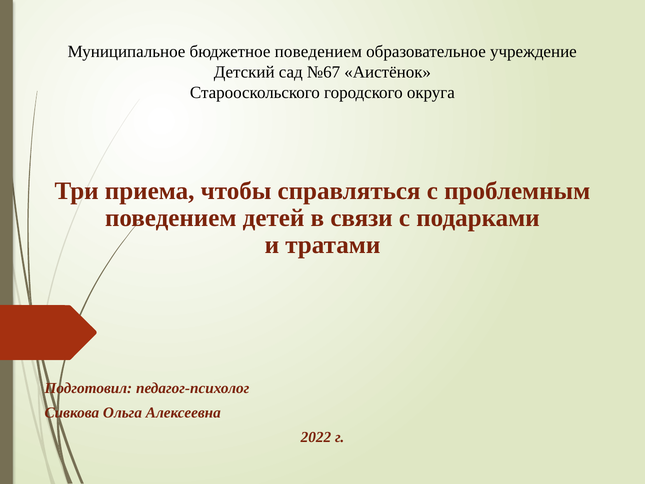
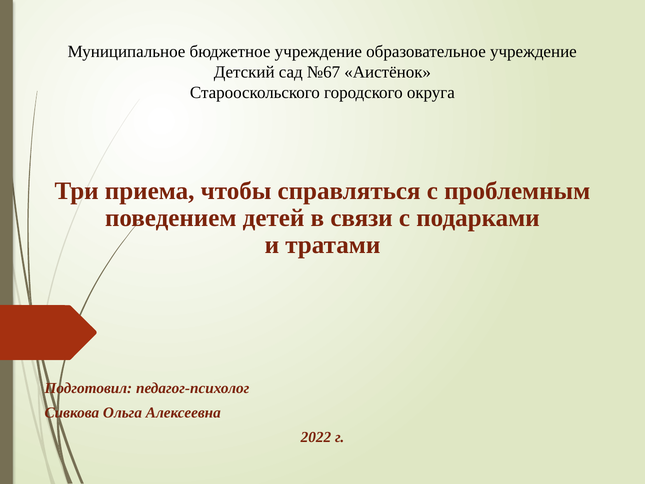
бюджетное поведением: поведением -> учреждение
